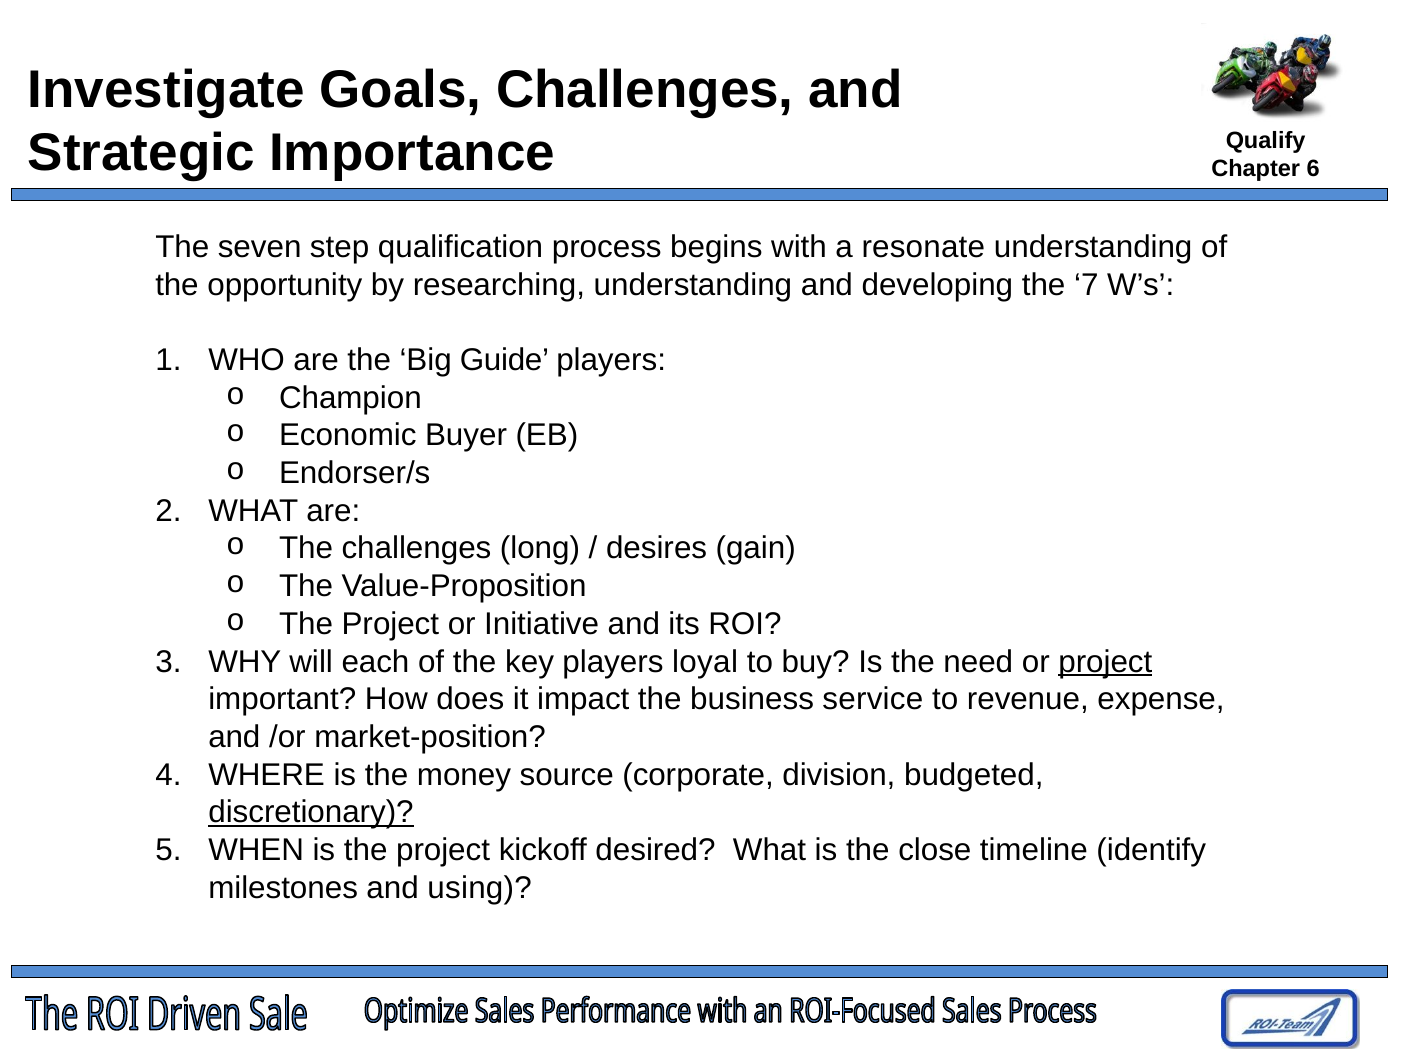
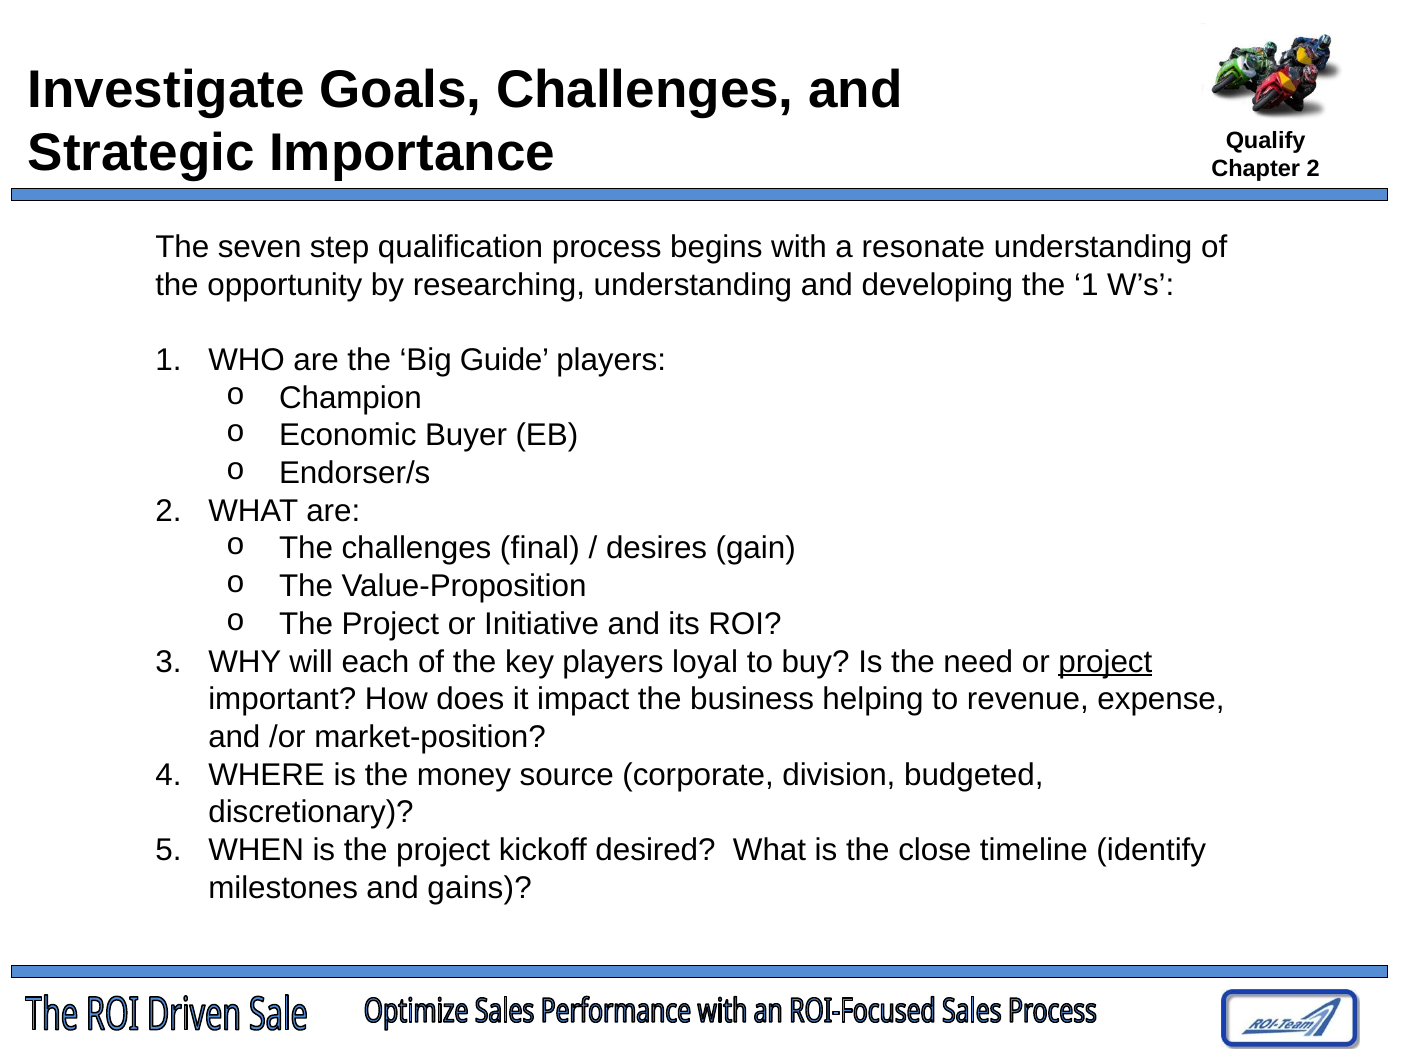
Chapter 6: 6 -> 2
the 7: 7 -> 1
long: long -> final
service: service -> helping
discretionary underline: present -> none
using: using -> gains
